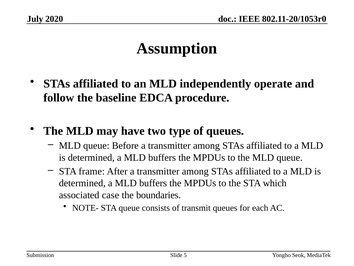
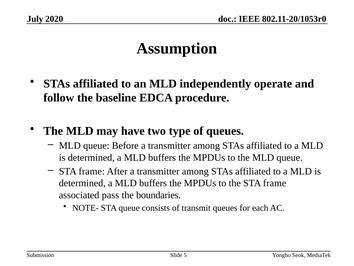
the STA which: which -> frame
case: case -> pass
